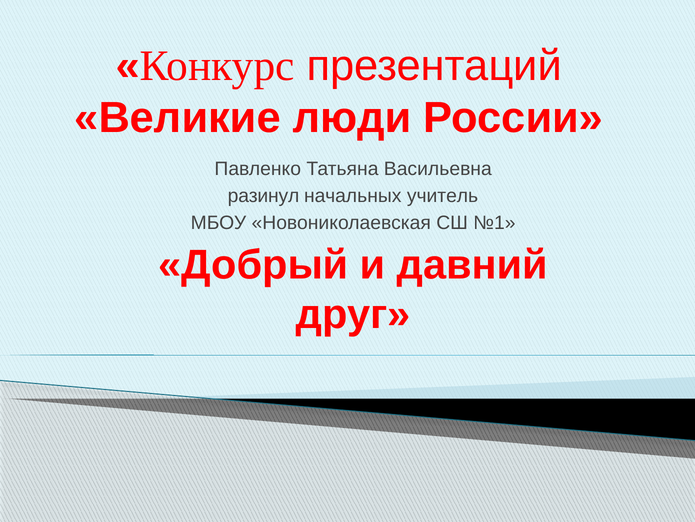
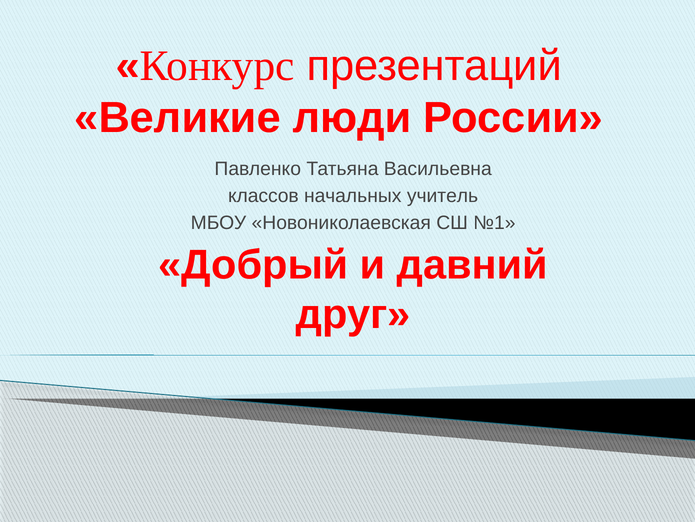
разинул: разинул -> классов
